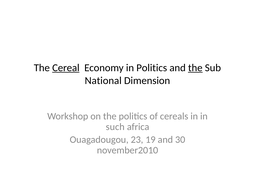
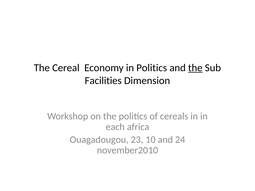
Cereal underline: present -> none
National: National -> Facilities
such: such -> each
19: 19 -> 10
30: 30 -> 24
